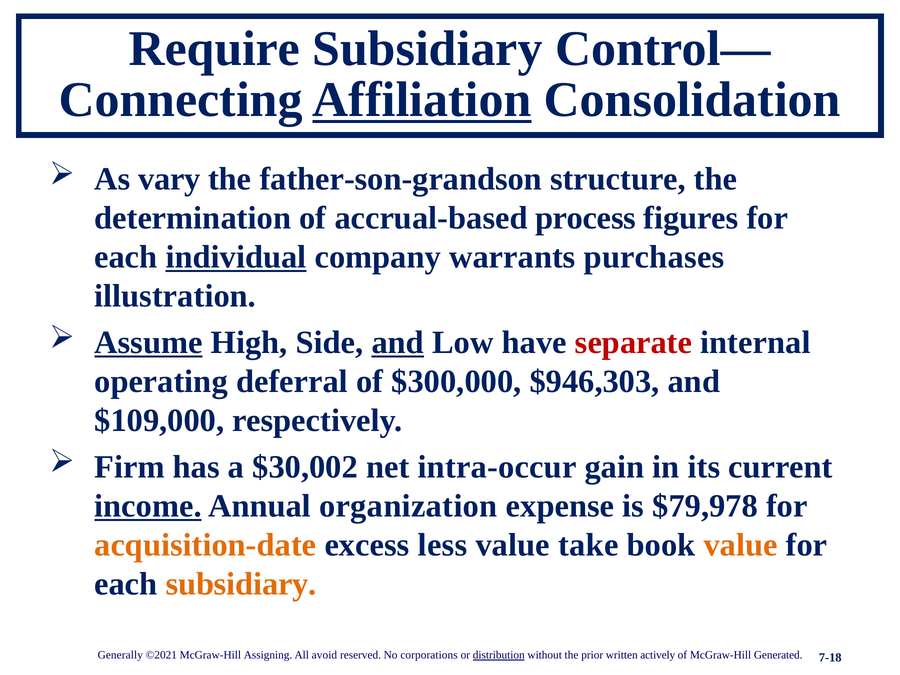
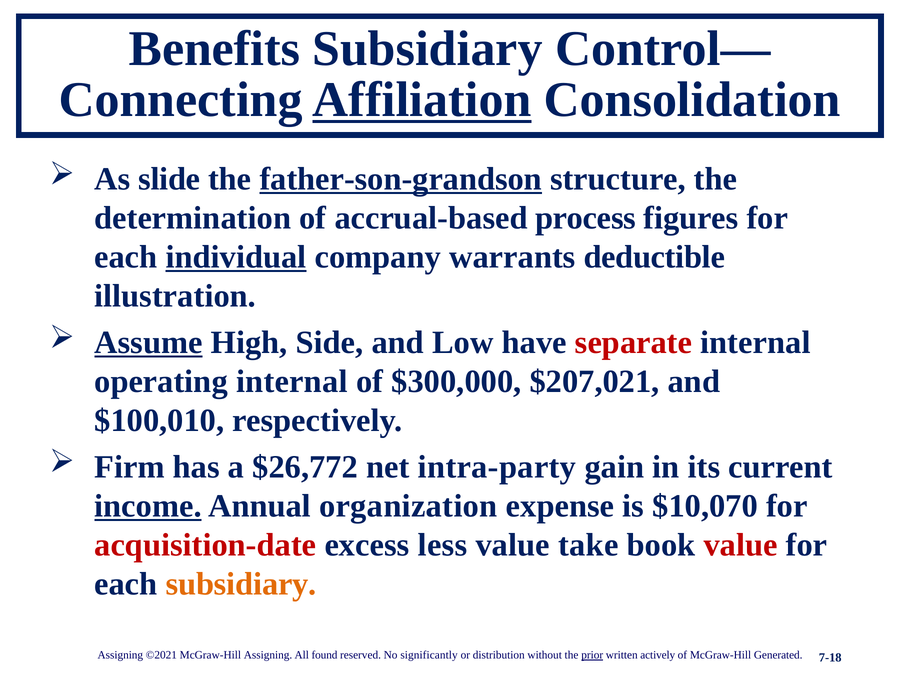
Require: Require -> Benefits
vary: vary -> slide
father-son-grandson underline: none -> present
purchases: purchases -> deductible
and at (398, 343) underline: present -> none
operating deferral: deferral -> internal
$946,303: $946,303 -> $207,021
$109,000: $109,000 -> $100,010
$30,002: $30,002 -> $26,772
intra-occur: intra-occur -> intra-party
$79,978: $79,978 -> $10,070
acquisition-date colour: orange -> red
value at (741, 545) colour: orange -> red
Generally at (120, 655): Generally -> Assigning
avoid: avoid -> found
corporations: corporations -> significantly
distribution underline: present -> none
prior underline: none -> present
